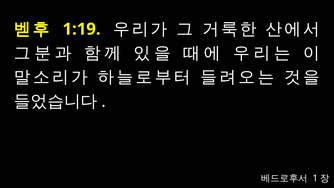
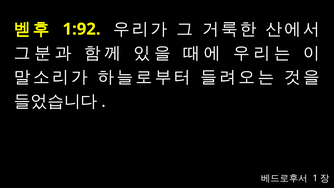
1:19: 1:19 -> 1:92
